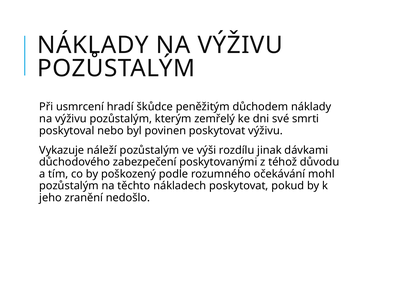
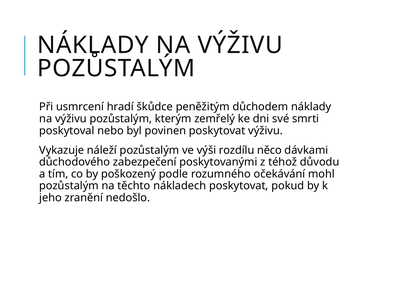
jinak: jinak -> něco
